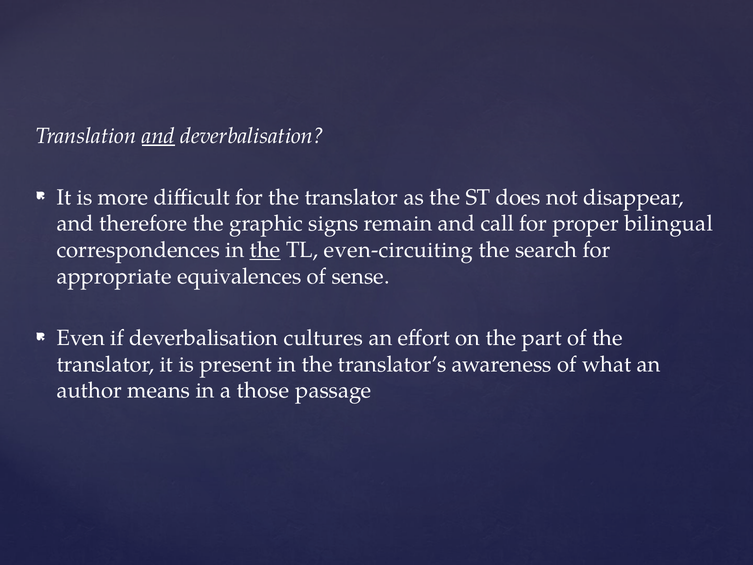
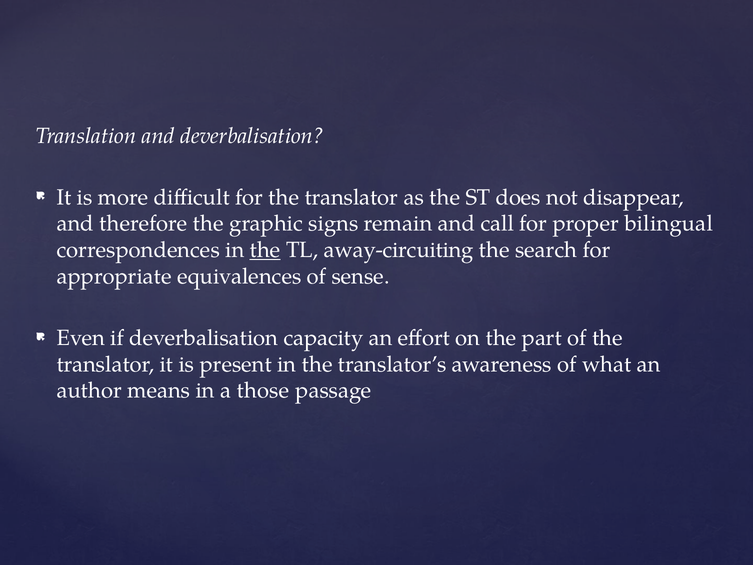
and at (158, 136) underline: present -> none
even-circuiting: even-circuiting -> away-circuiting
cultures: cultures -> capacity
